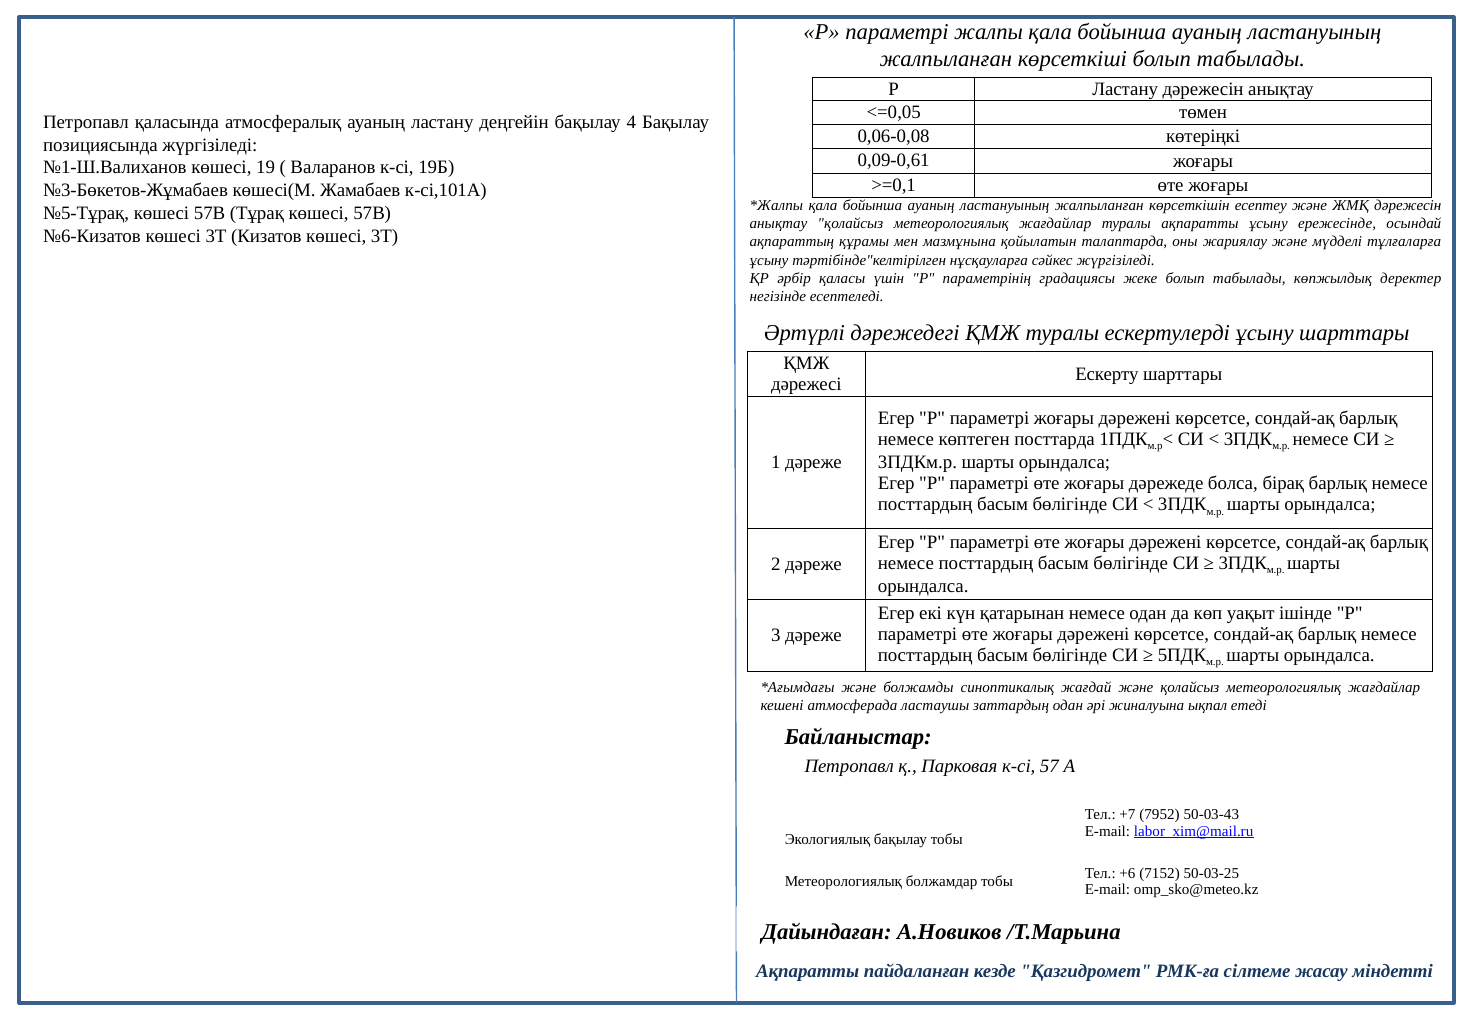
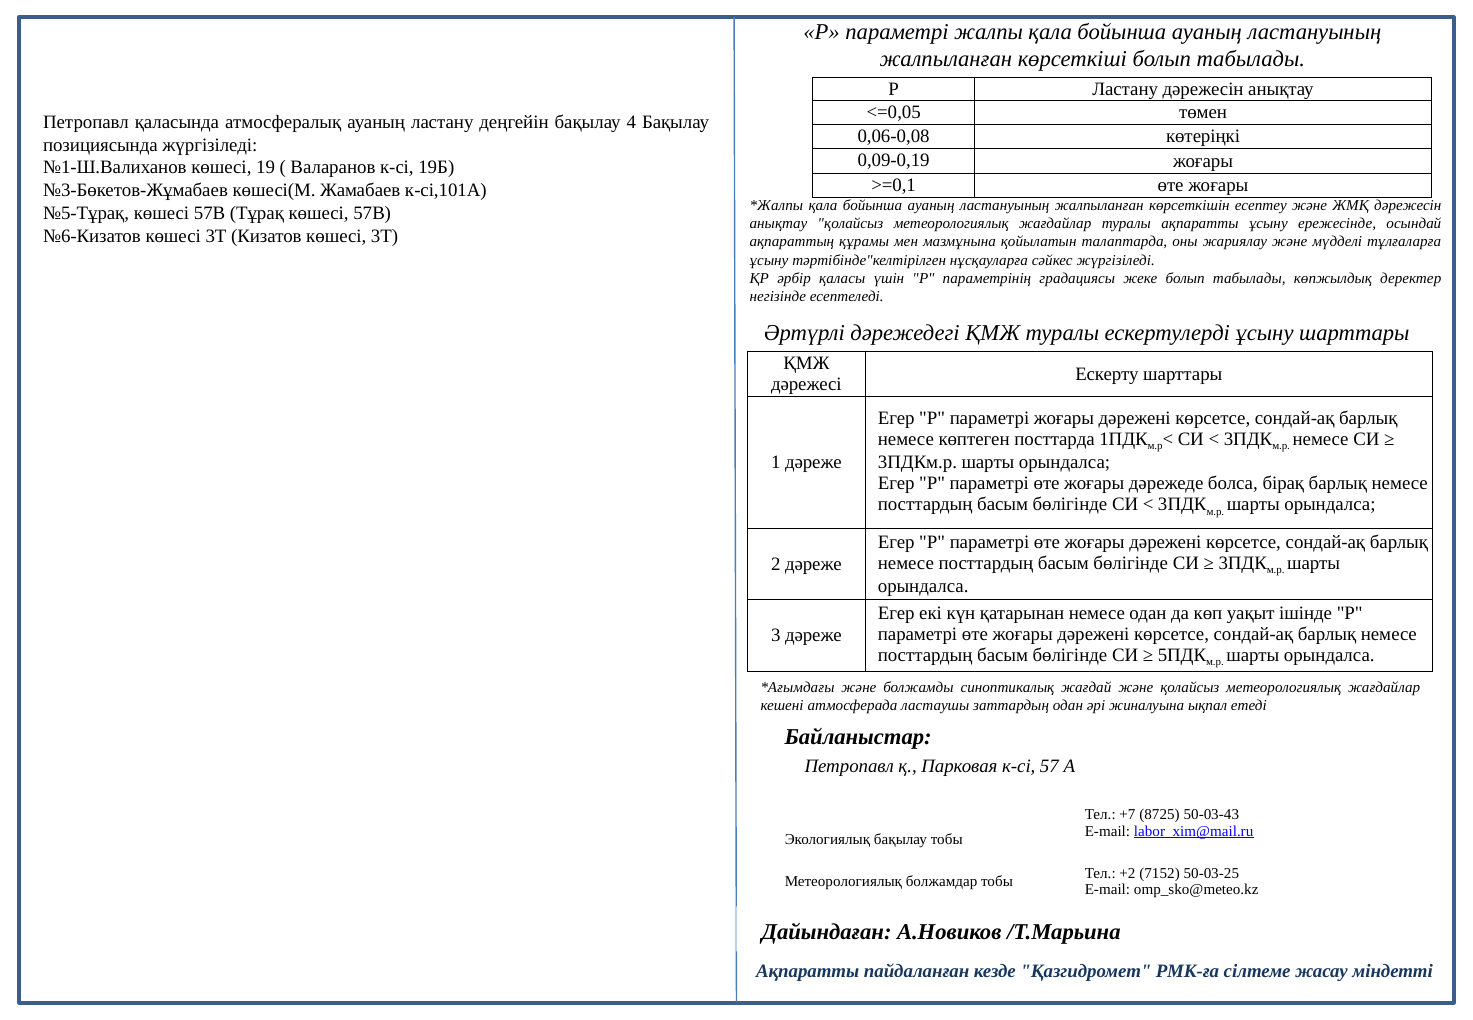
0,09-0,61: 0,09-0,61 -> 0,09-0,19
7952: 7952 -> 8725
+6: +6 -> +2
